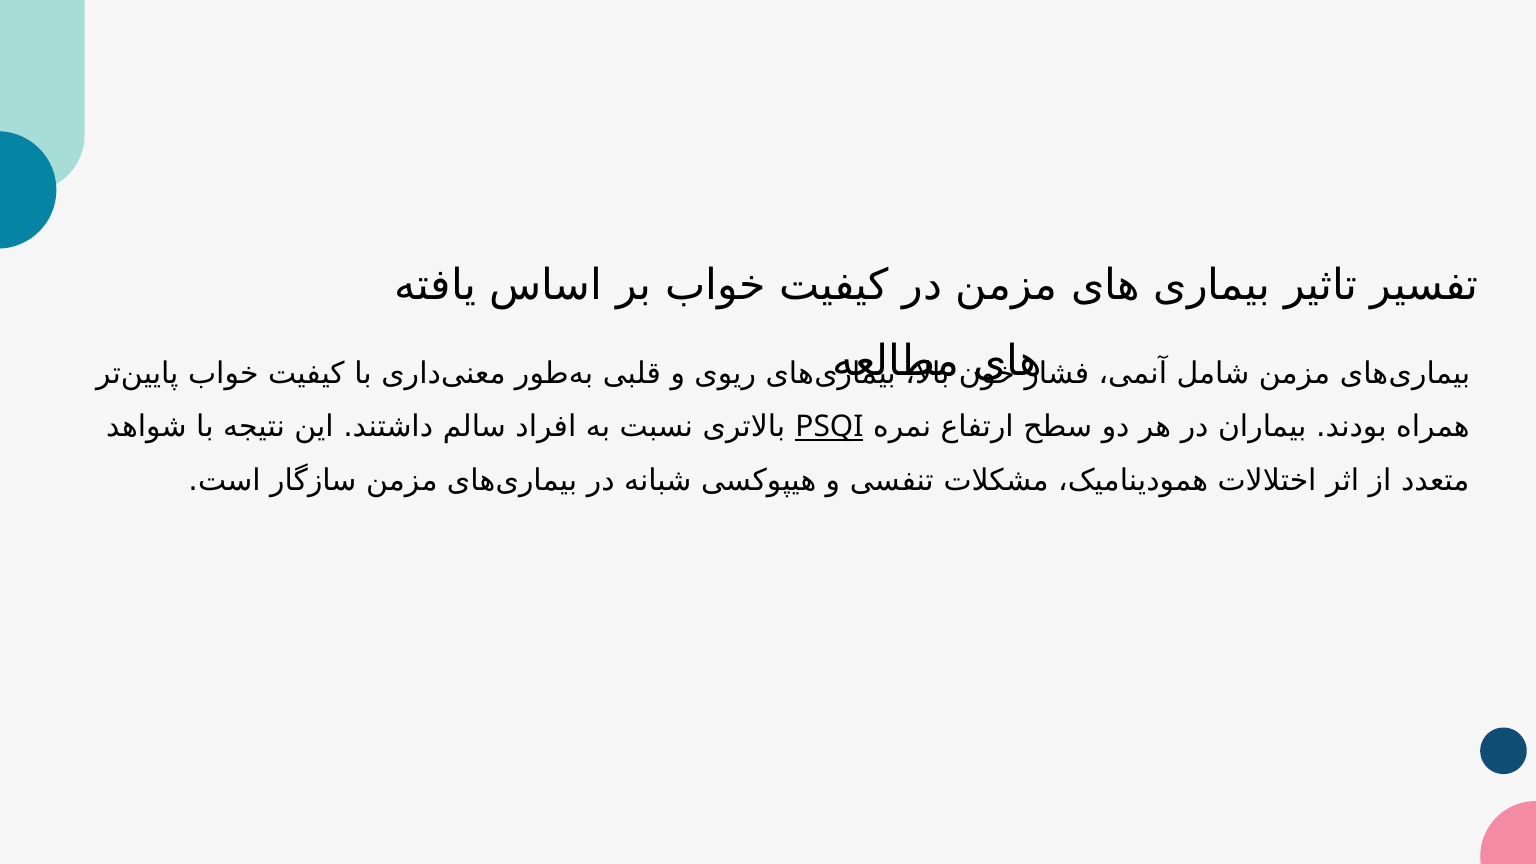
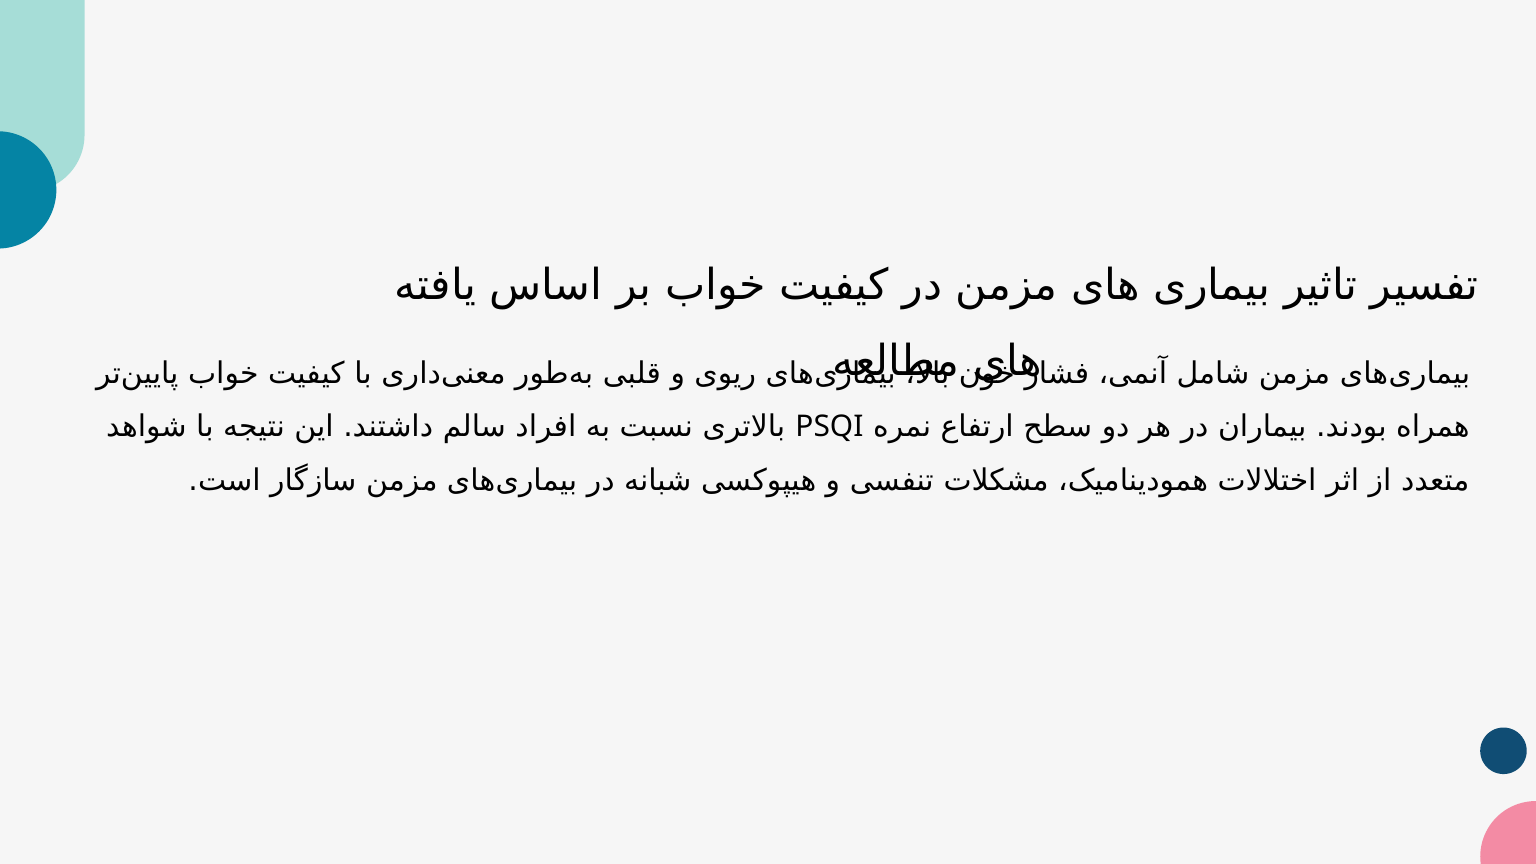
PSQI underline: present -> none
